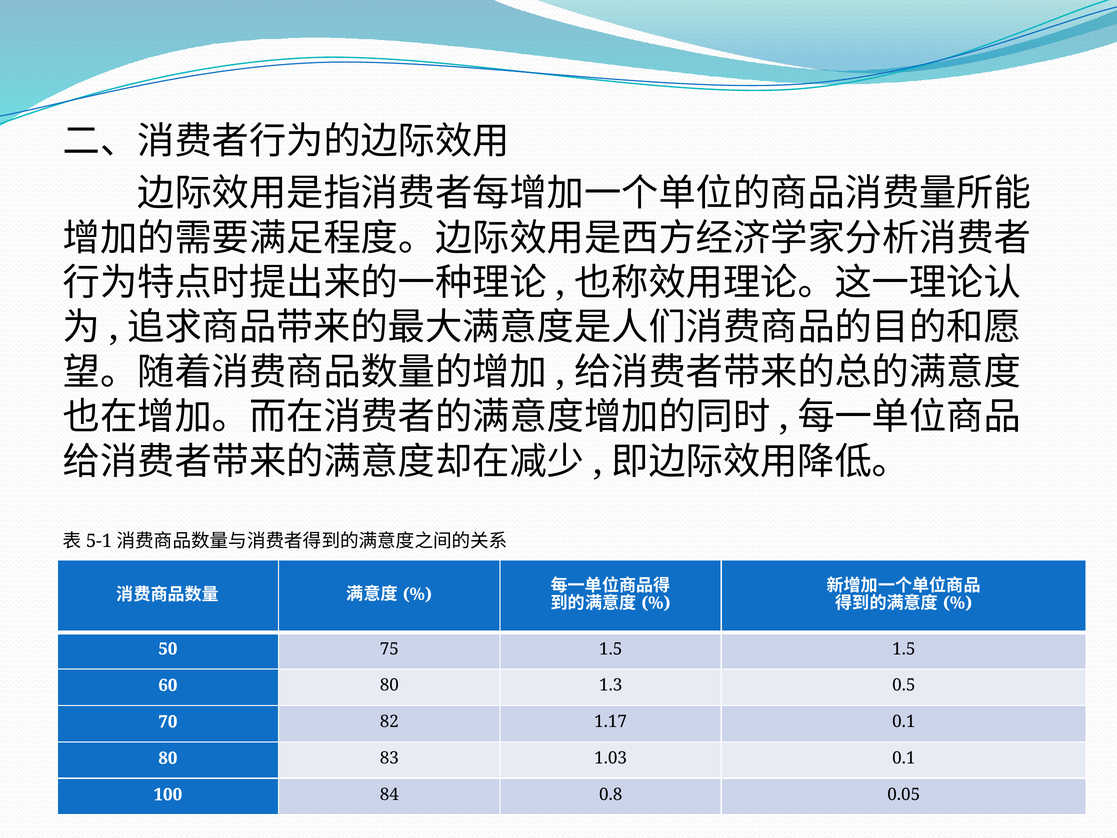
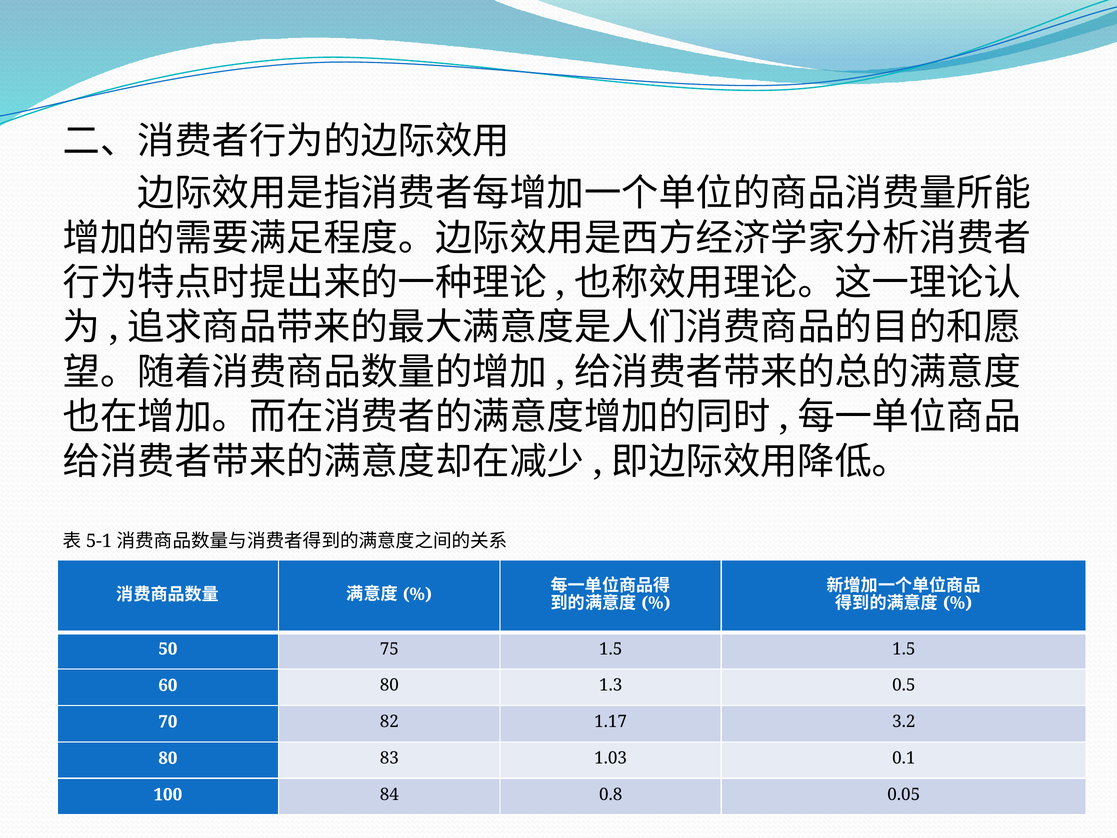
1.17 0.1: 0.1 -> 3.2
